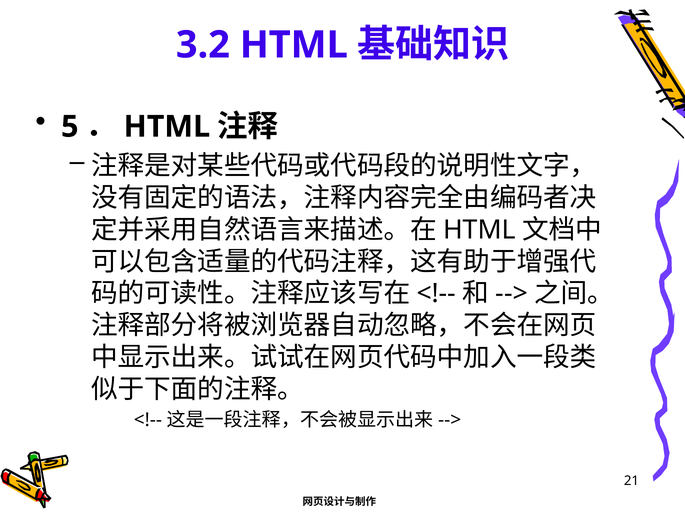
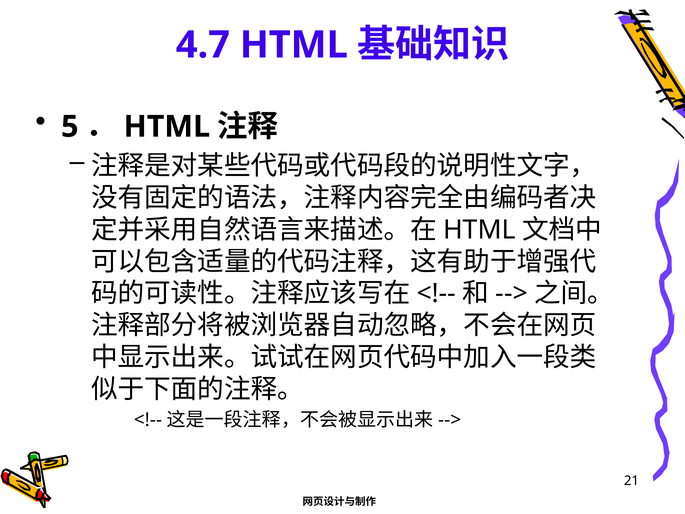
3.2: 3.2 -> 4.7
